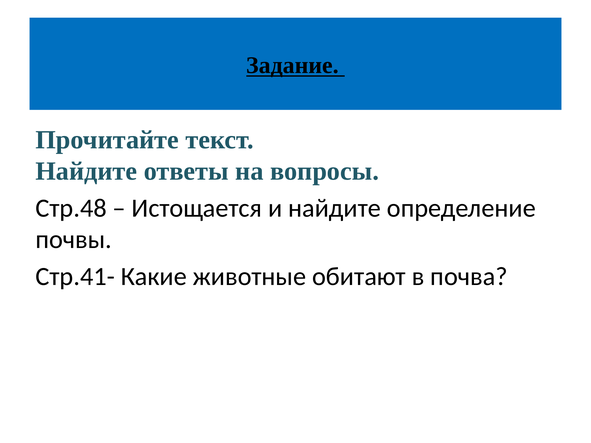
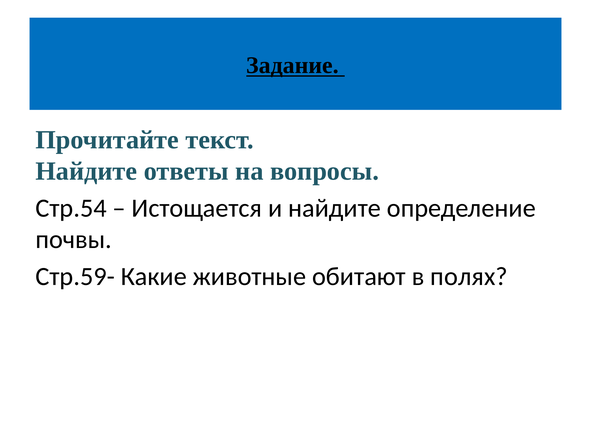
Стр.48: Стр.48 -> Стр.54
Стр.41-: Стр.41- -> Стр.59-
почва: почва -> полях
